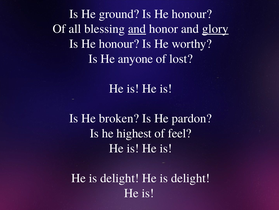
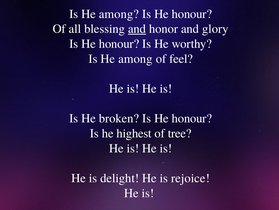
ground at (119, 14): ground -> among
glory underline: present -> none
anyone at (135, 59): anyone -> among
lost: lost -> feel
pardon at (192, 118): pardon -> honour
feel: feel -> tree
delight at (190, 178): delight -> rejoice
